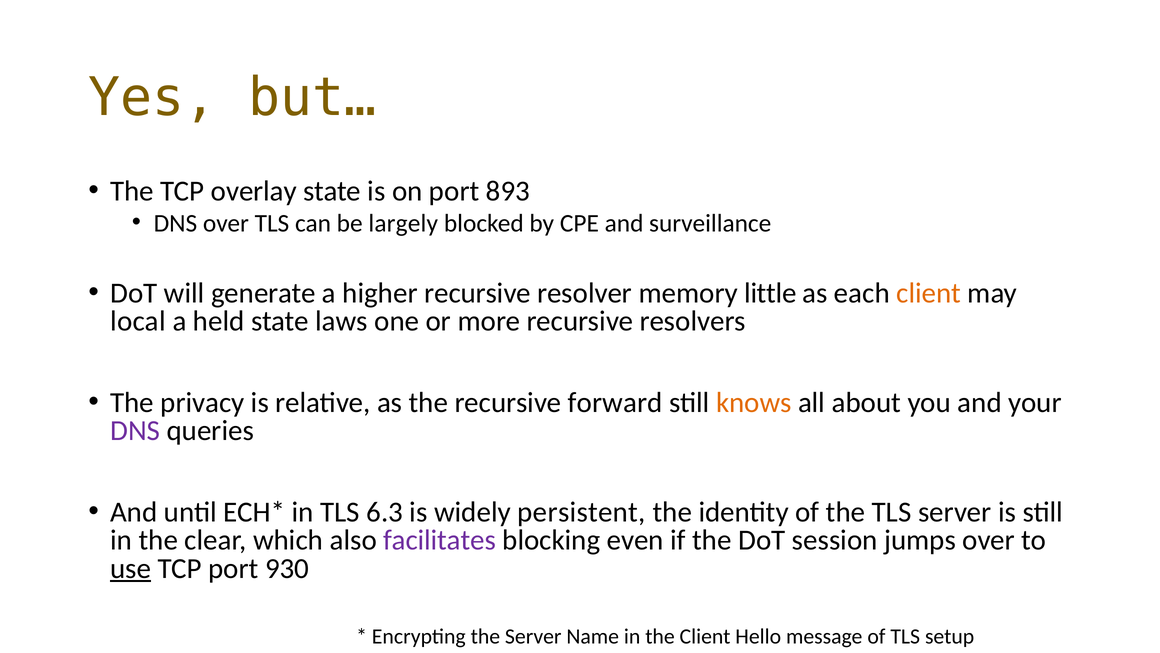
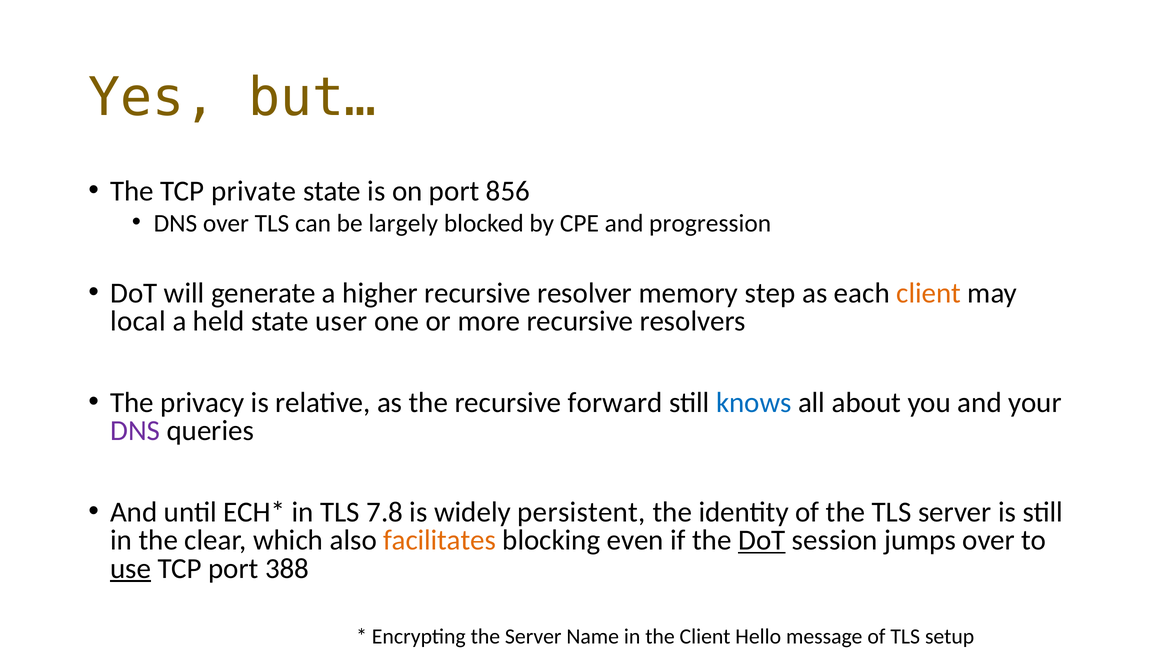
overlay: overlay -> private
893: 893 -> 856
surveillance: surveillance -> progression
little: little -> step
laws: laws -> user
knows colour: orange -> blue
6.3: 6.3 -> 7.8
facilitates colour: purple -> orange
DoT at (762, 540) underline: none -> present
930: 930 -> 388
